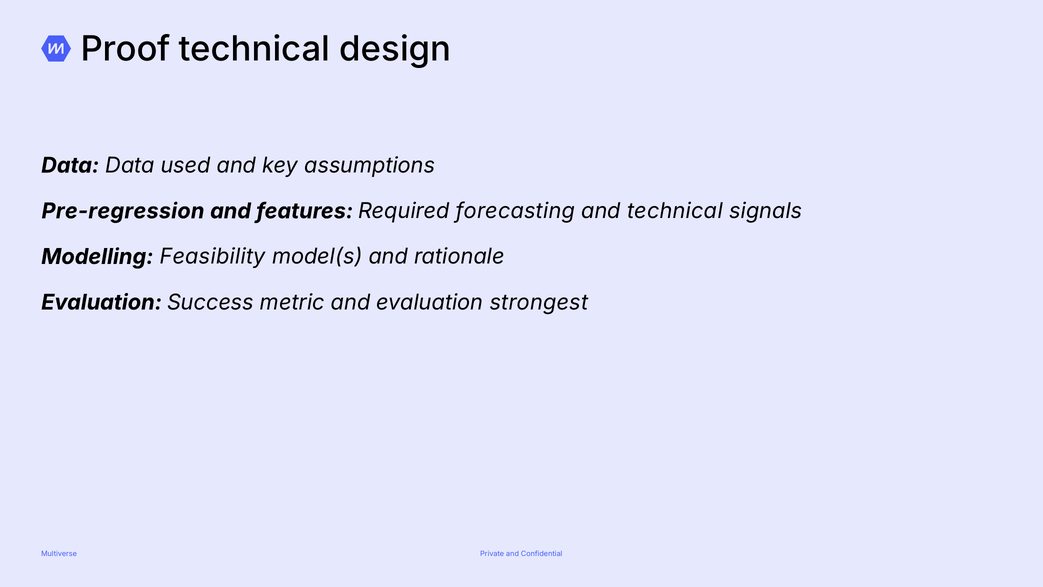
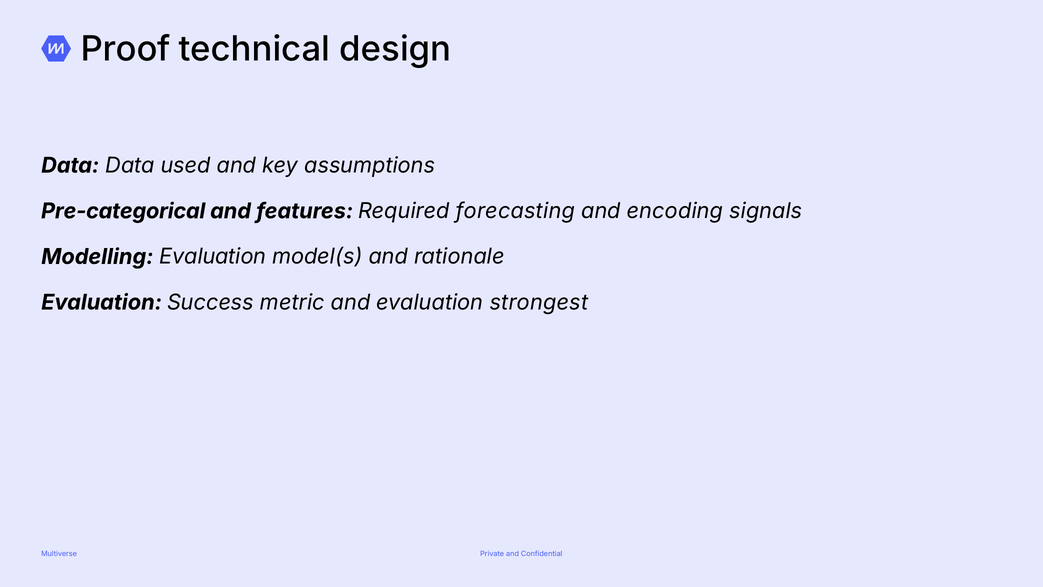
Pre-regression: Pre-regression -> Pre-categorical
and technical: technical -> encoding
Modelling Feasibility: Feasibility -> Evaluation
